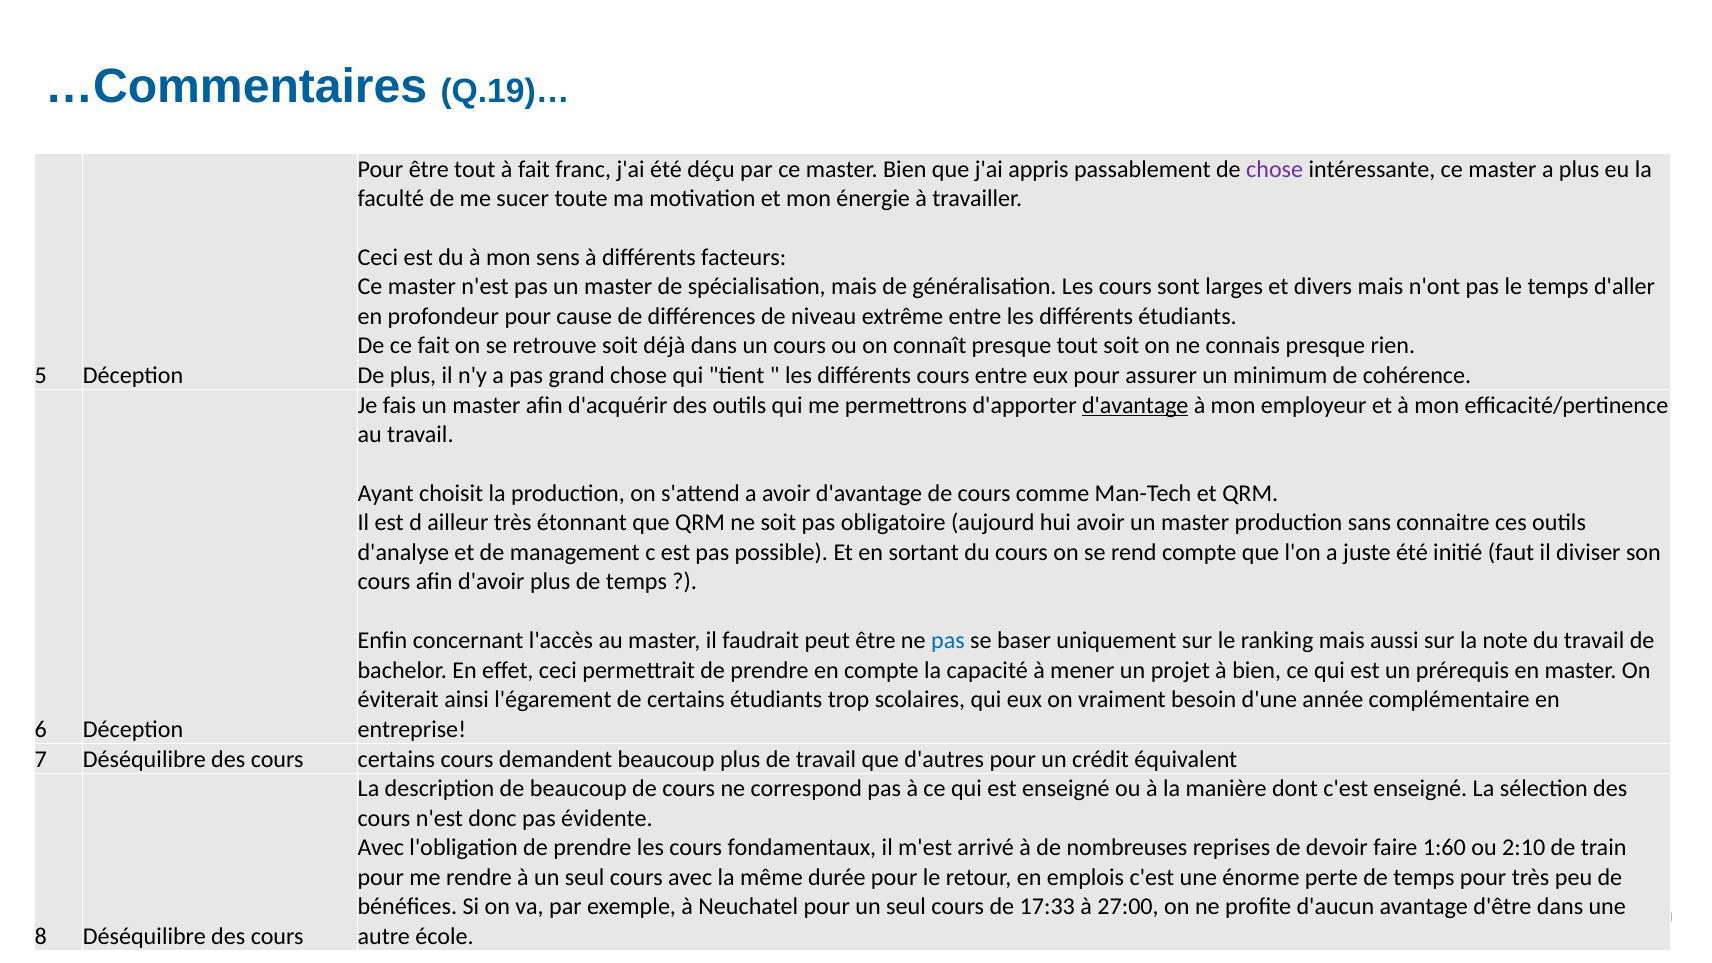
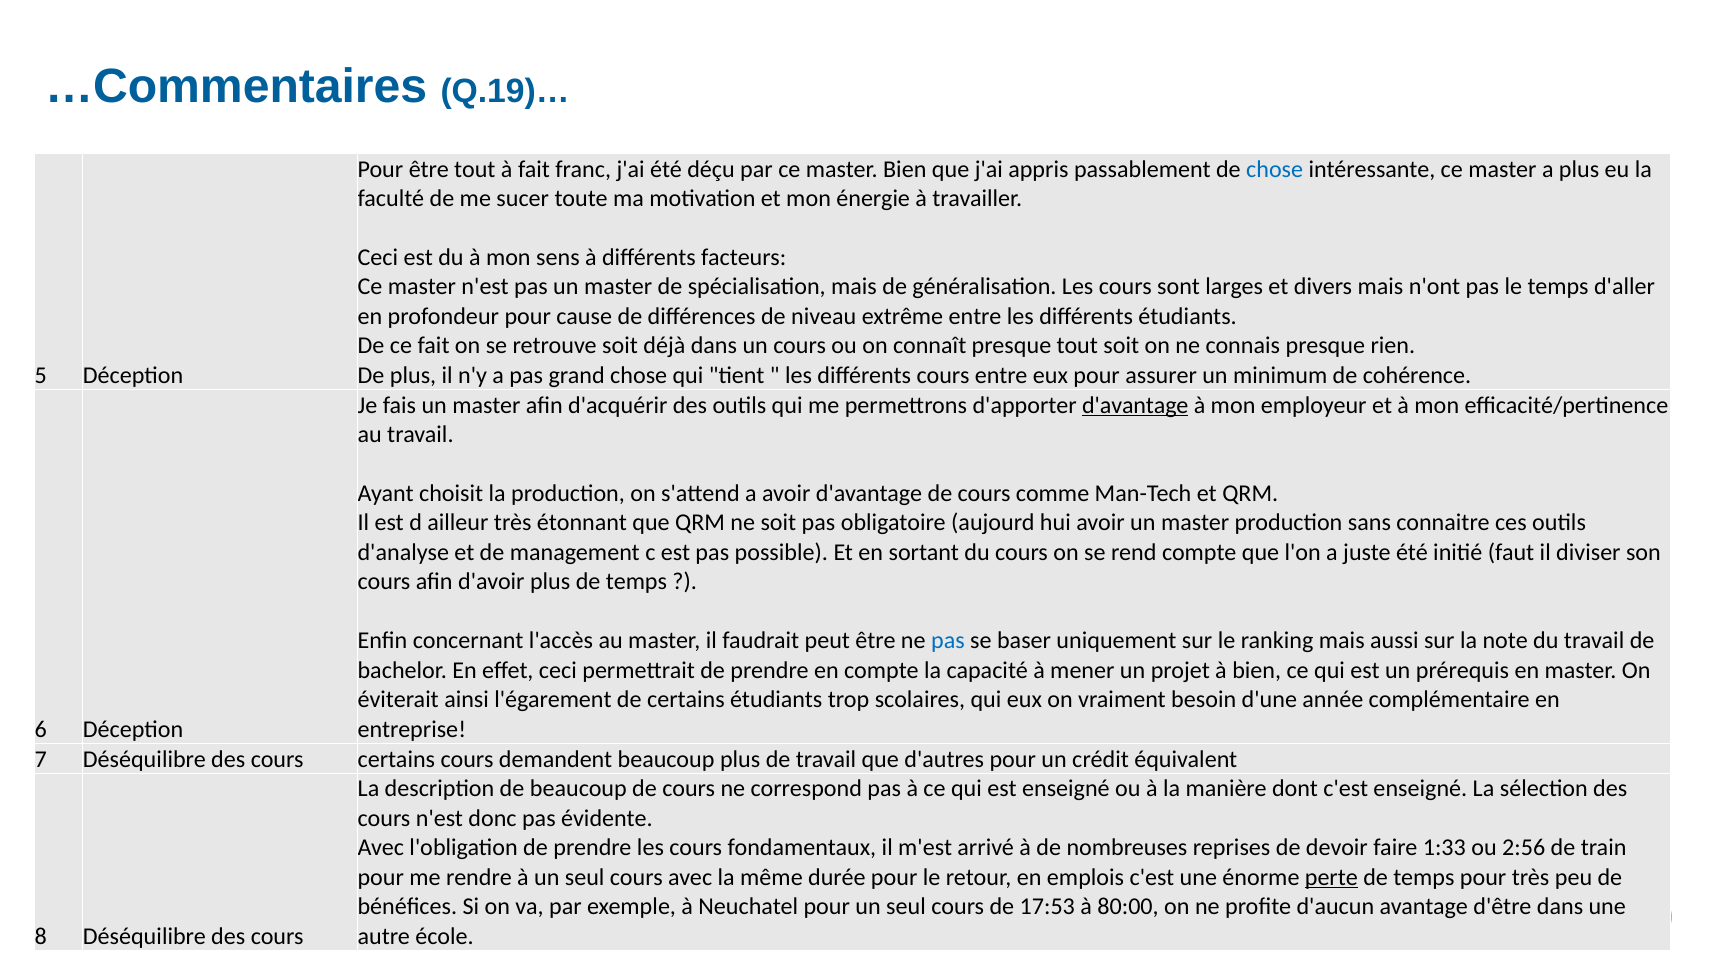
chose at (1275, 169) colour: purple -> blue
1:60: 1:60 -> 1:33
2:10: 2:10 -> 2:56
perte underline: none -> present
17:33: 17:33 -> 17:53
27:00: 27:00 -> 80:00
